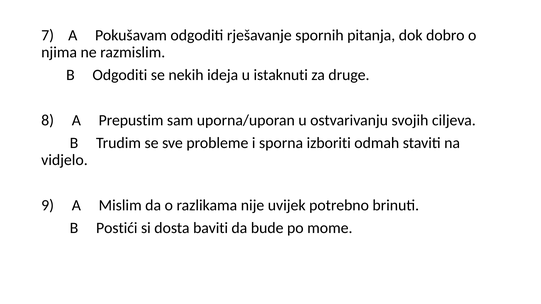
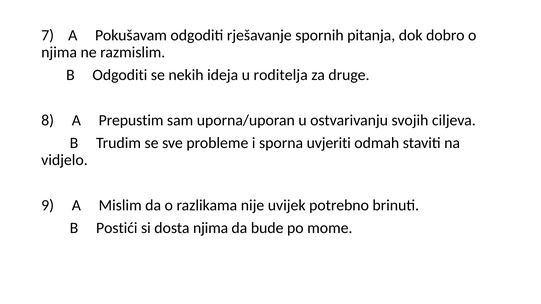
istaknuti: istaknuti -> roditelja
izboriti: izboriti -> uvjeriti
dosta baviti: baviti -> njima
